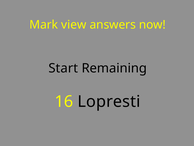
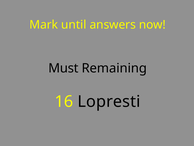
view: view -> until
Start: Start -> Must
